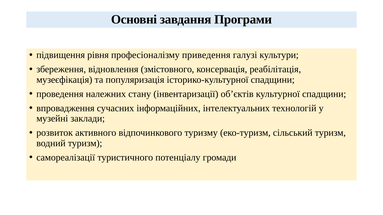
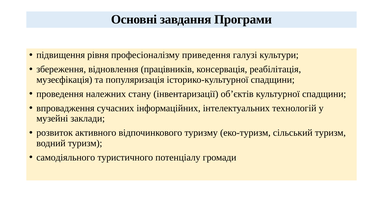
змістовного: змістовного -> працівників
самореалізації: самореалізації -> самодіяльного
